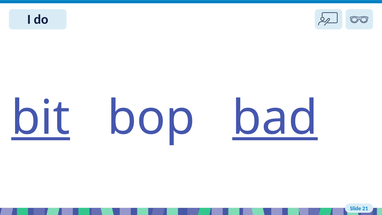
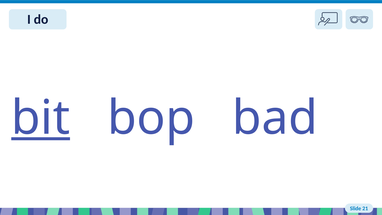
bad underline: present -> none
